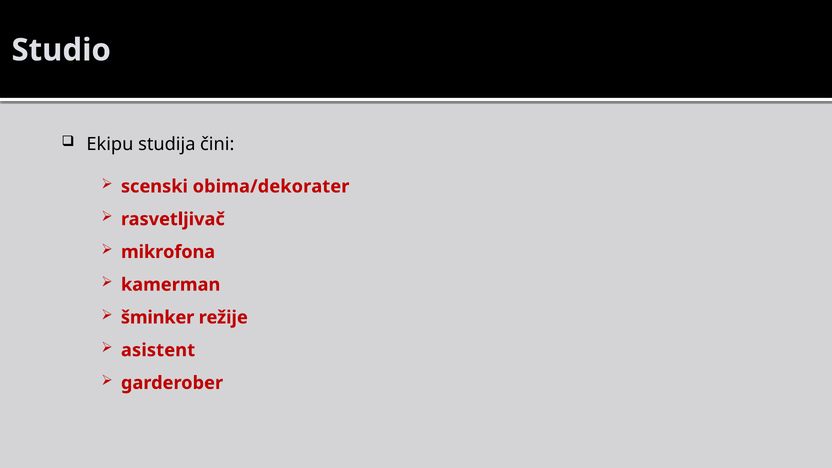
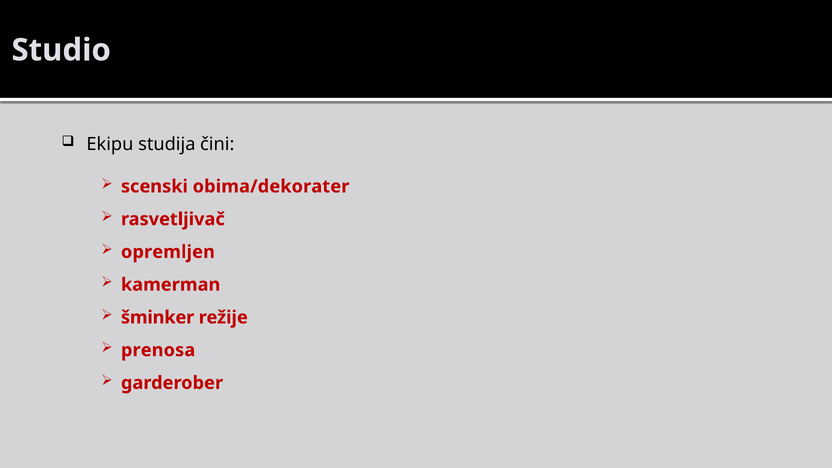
mikrofona: mikrofona -> opremljen
asistent: asistent -> prenosa
